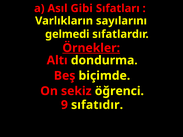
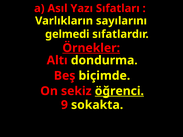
Gibi: Gibi -> Yazı
öğrenci underline: none -> present
sıfatıdır: sıfatıdır -> sokakta
